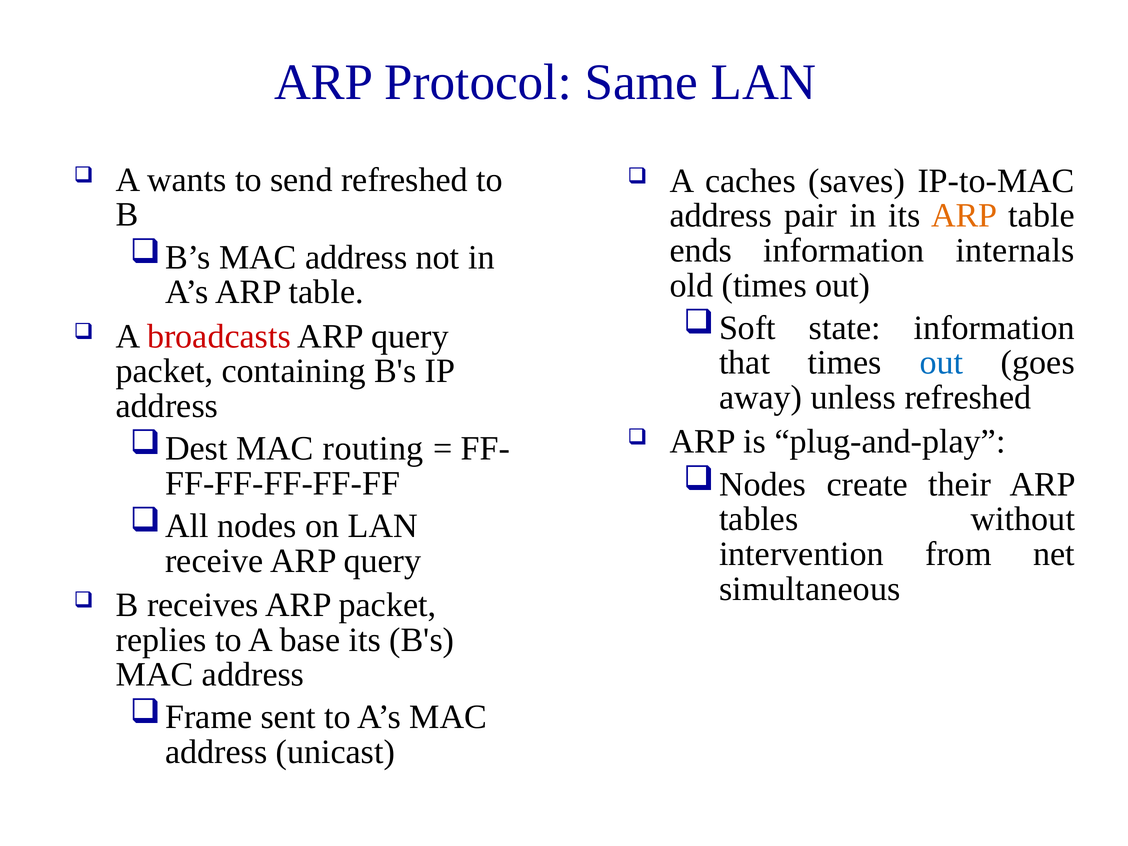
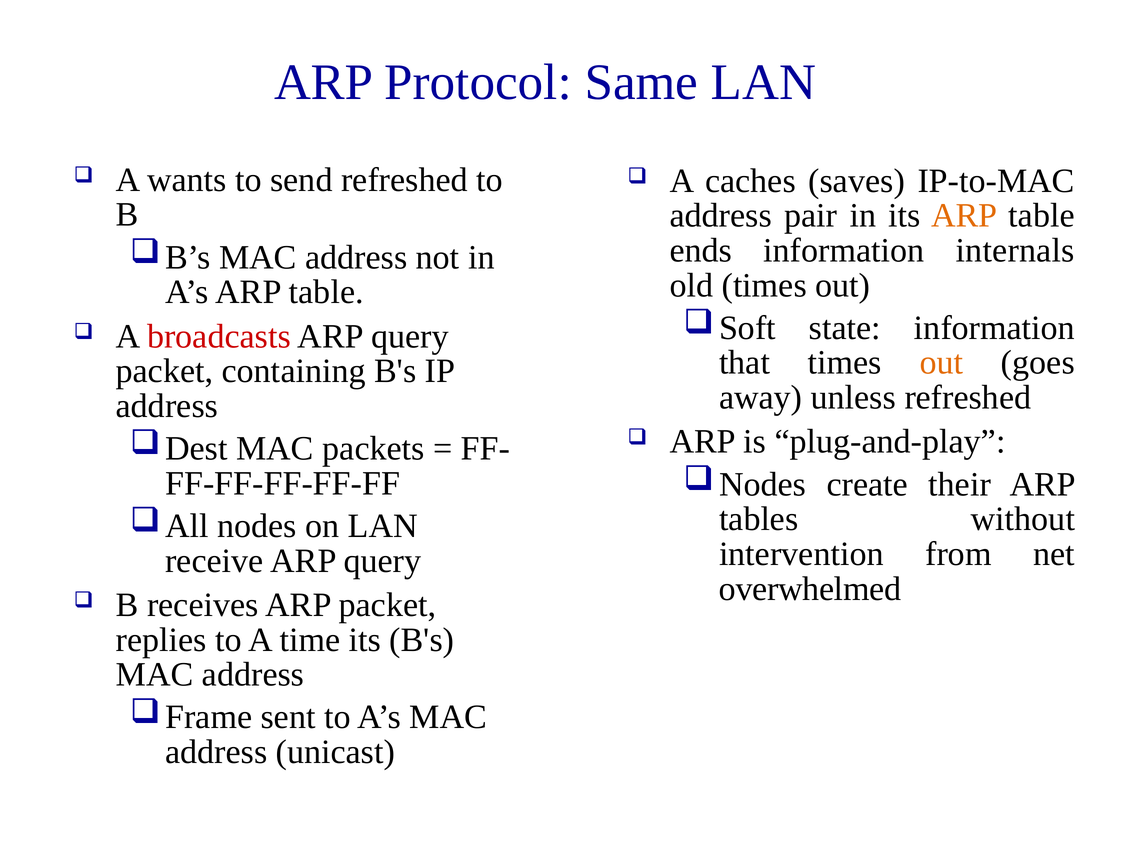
out at (941, 363) colour: blue -> orange
routing: routing -> packets
simultaneous: simultaneous -> overwhelmed
base: base -> time
